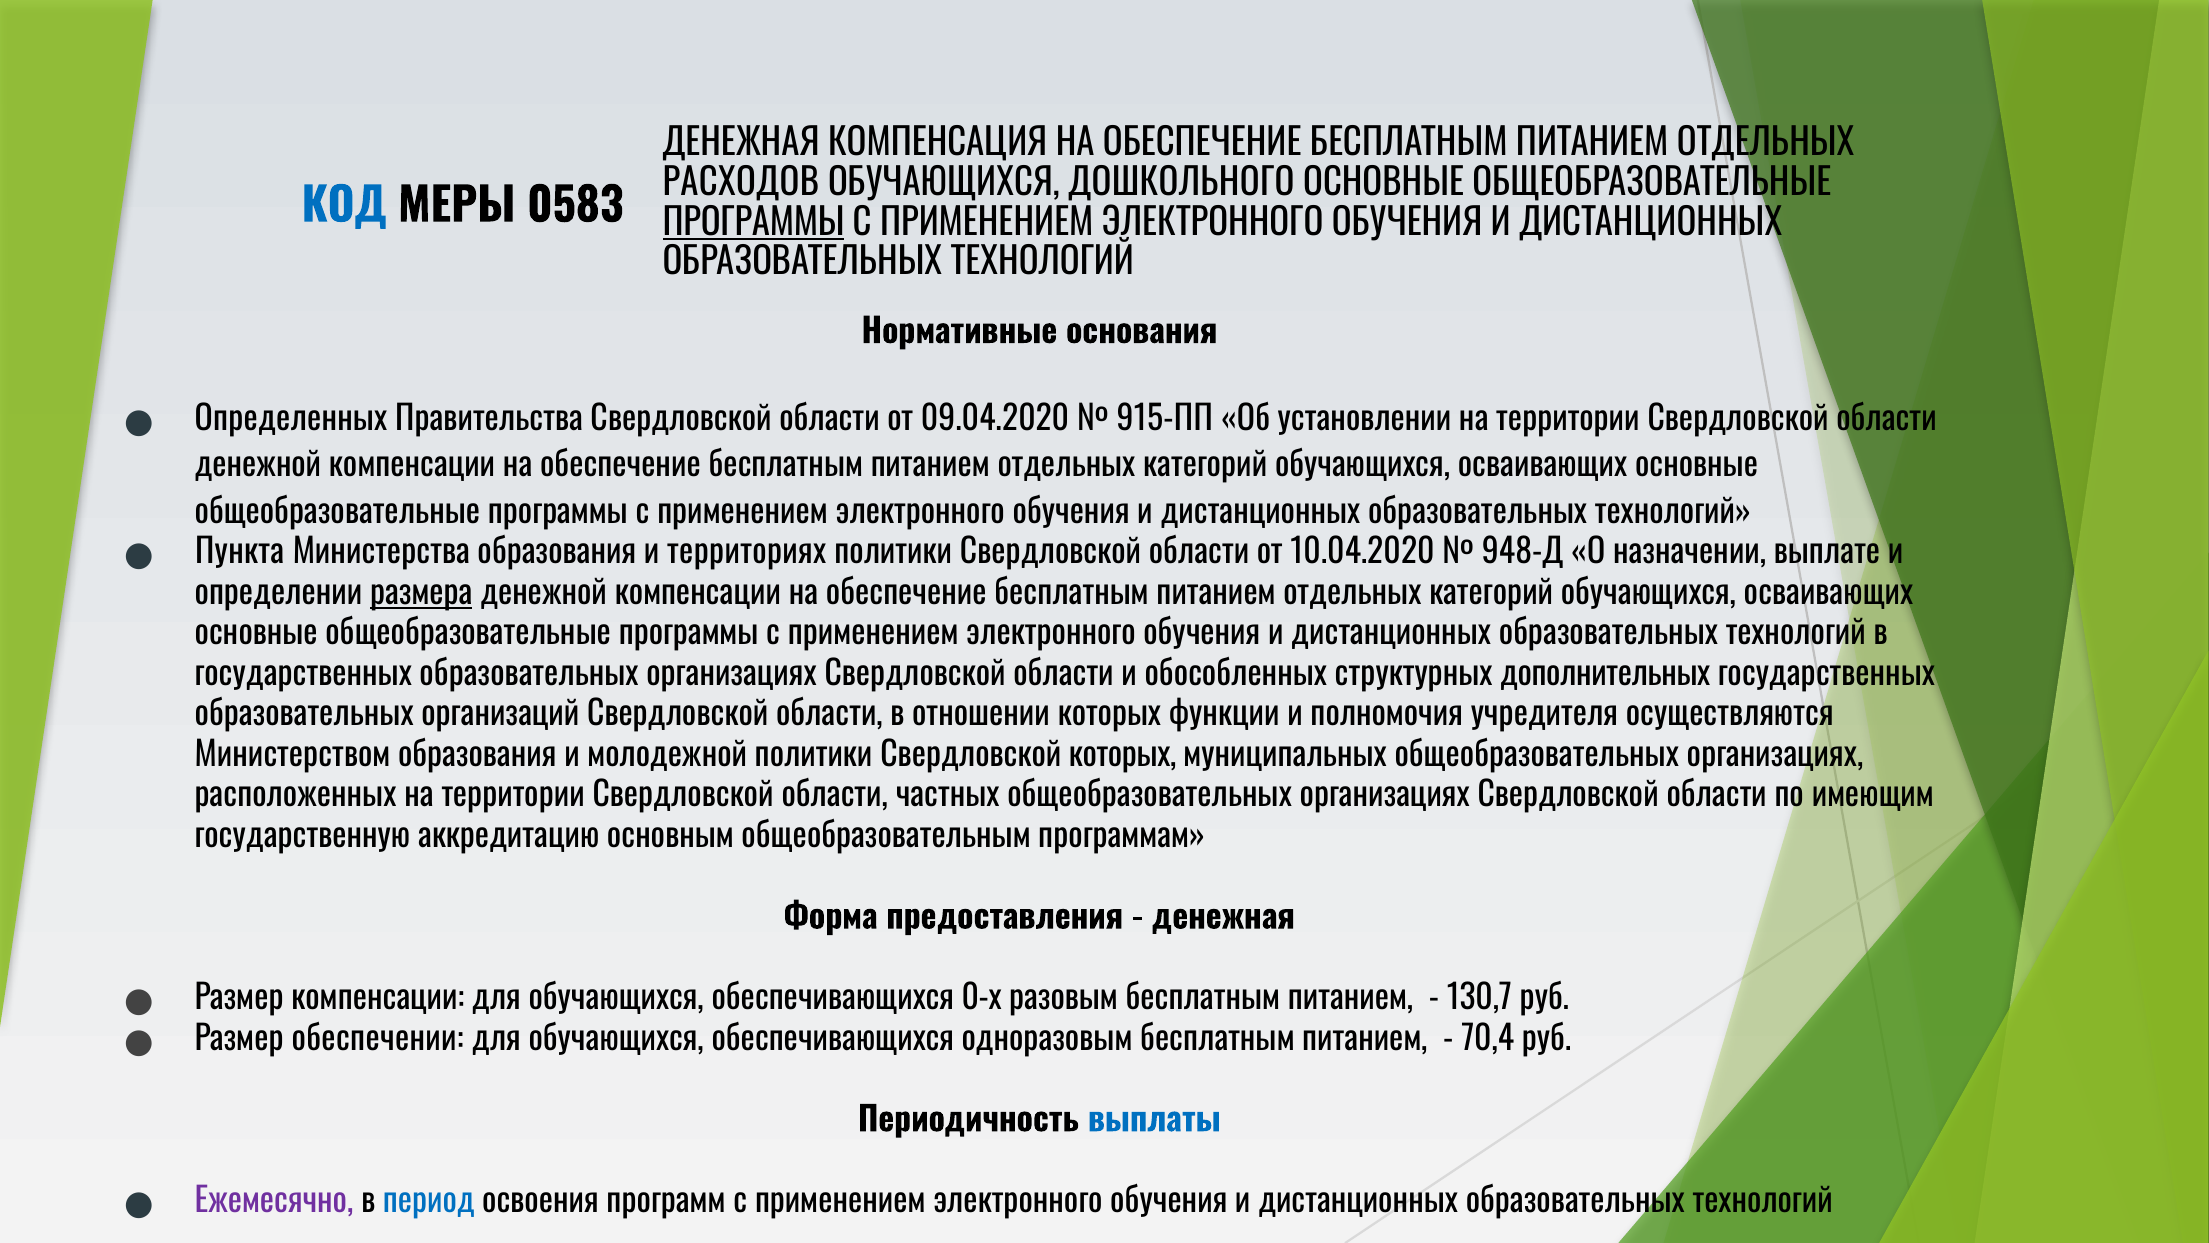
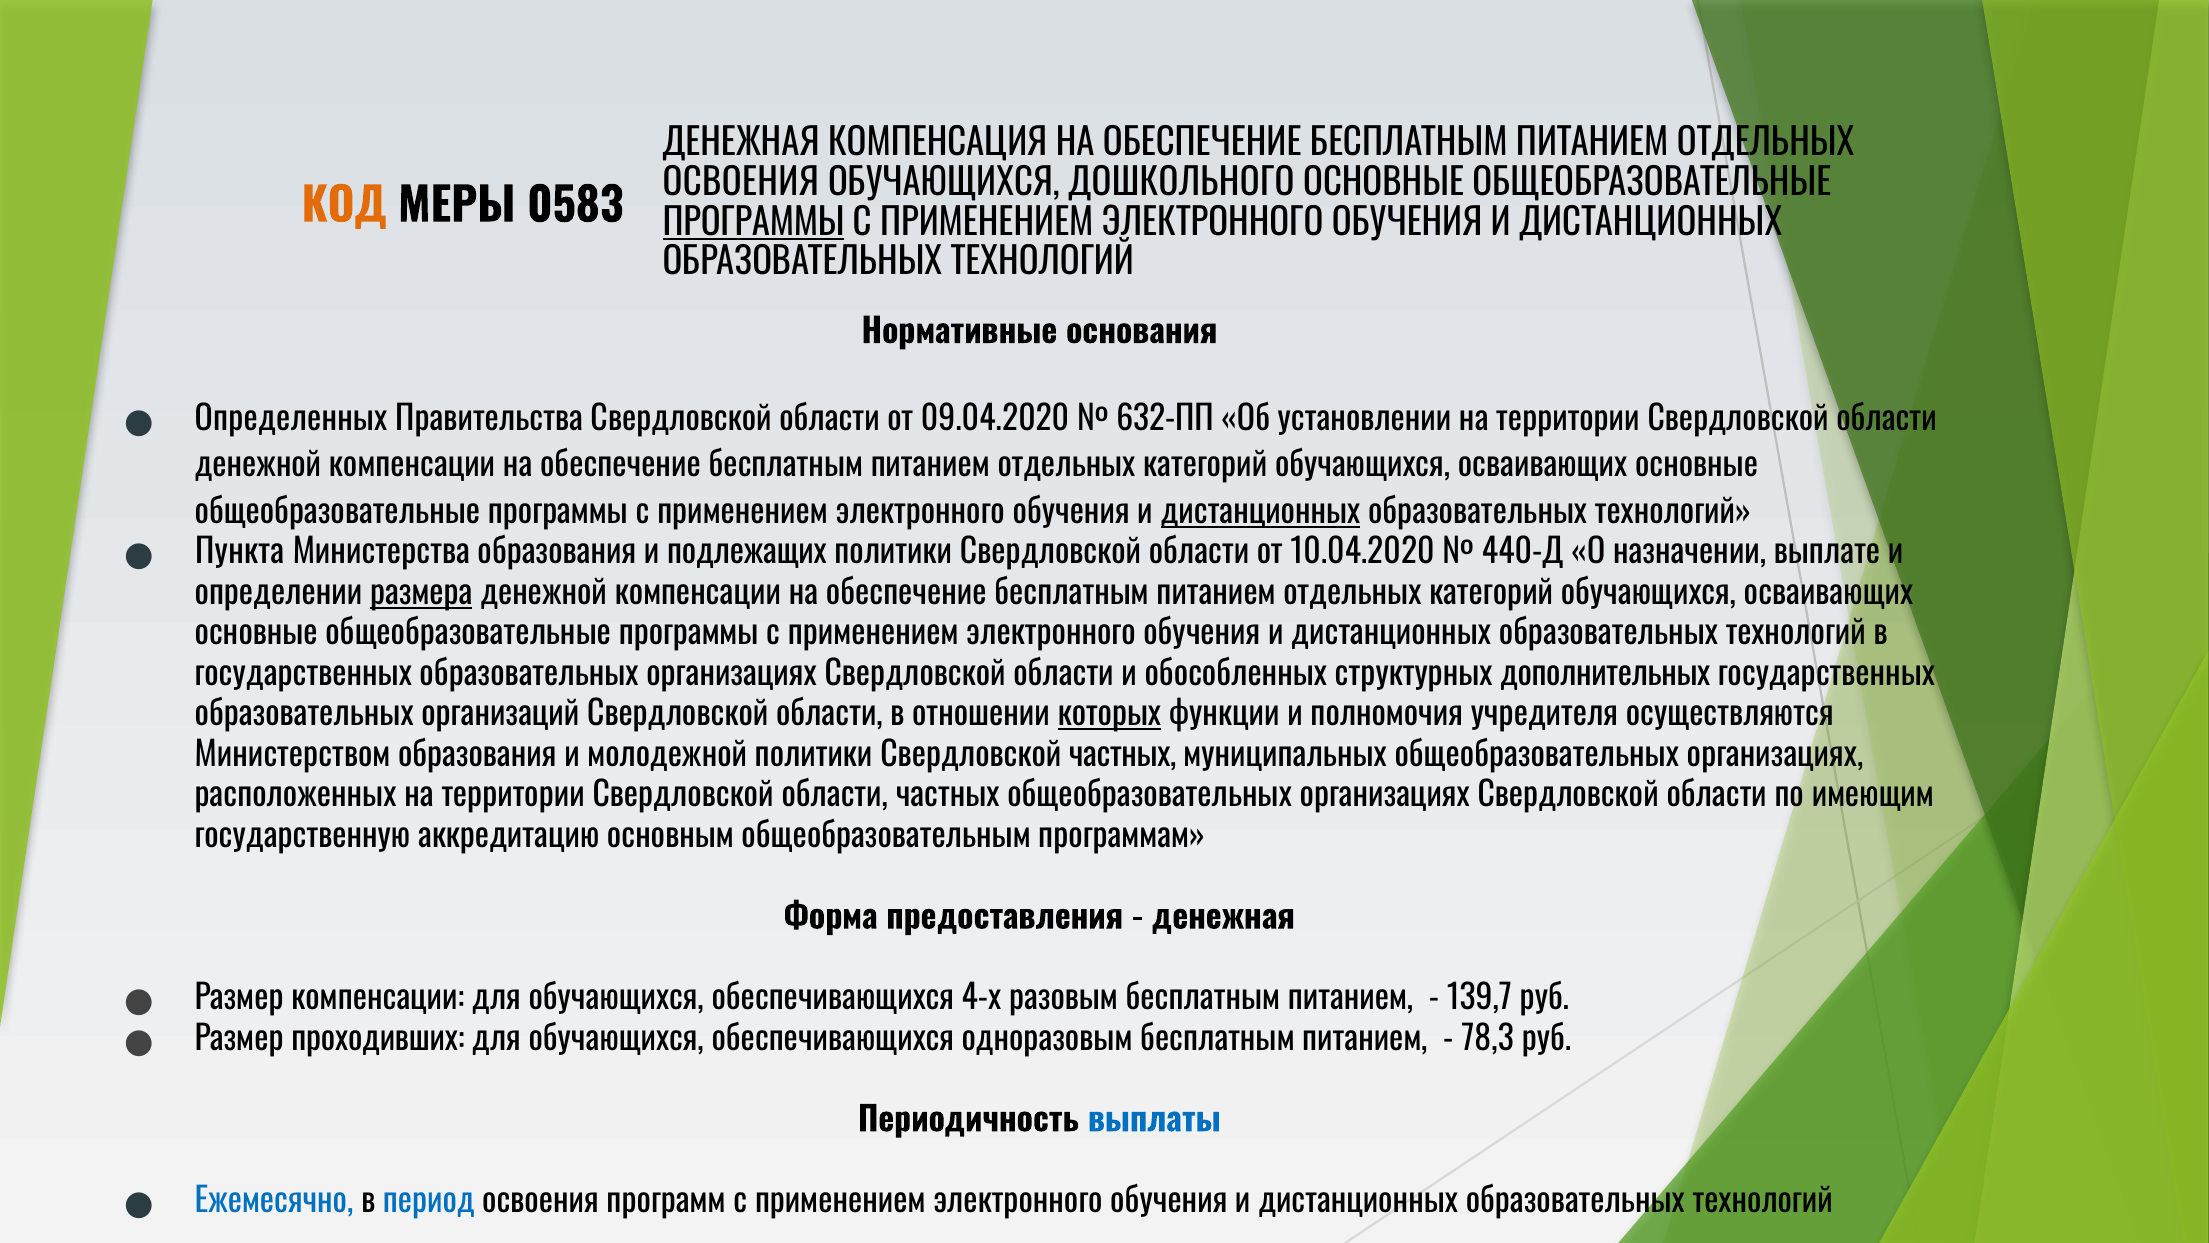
РАСХОДОВ at (741, 183): РАСХОДОВ -> ОСВОЕНИЯ
КОД colour: blue -> orange
915-ПП: 915-ПП -> 632-ПП
дистанционных at (1260, 512) underline: none -> present
территориях: территориях -> подлежащих
948-Д: 948-Д -> 440-Д
которых at (1109, 715) underline: none -> present
Свердловской которых: которых -> частных
0-х: 0-х -> 4-х
130,7: 130,7 -> 139,7
обеспечении: обеспечении -> проходивших
70,4: 70,4 -> 78,3
Ежемесячно colour: purple -> blue
